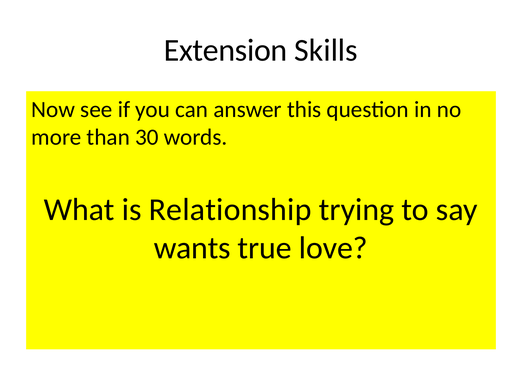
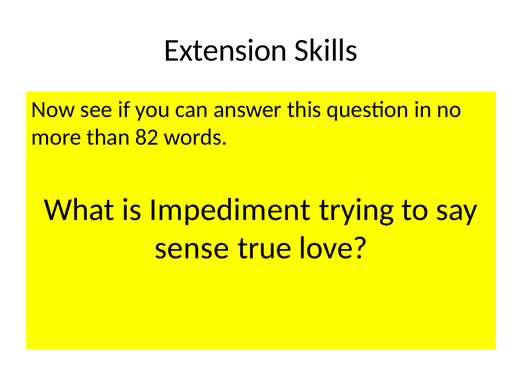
30: 30 -> 82
Relationship: Relationship -> Impediment
wants: wants -> sense
